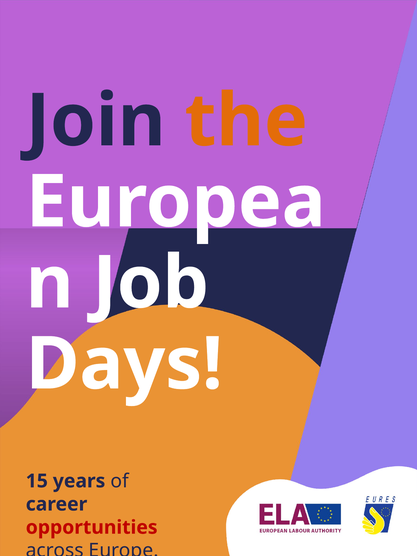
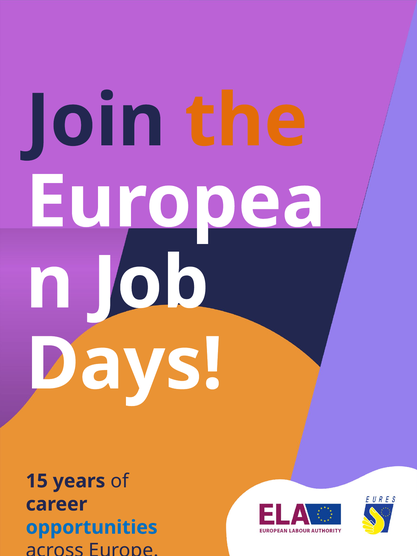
opportunities colour: red -> blue
